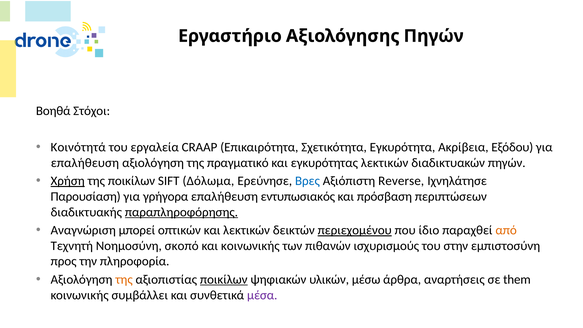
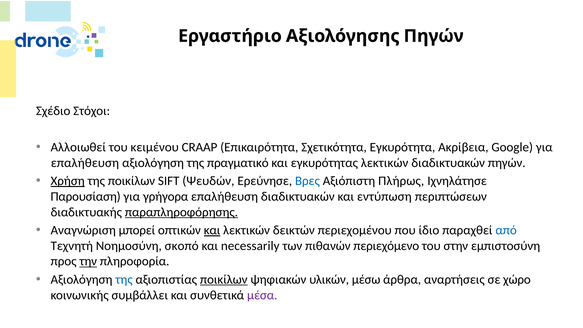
Βοηθά: Βοηθά -> Σχέδιο
Κοινότητά: Κοινότητά -> Αλλοιωθεί
εργαλεία: εργαλεία -> κειμένου
Εξόδου: Εξόδου -> Google
Δόλωμα: Δόλωμα -> Ψευδών
Reverse: Reverse -> Πλήρως
επαλήθευση εντυπωσιακός: εντυπωσιακός -> διαδικτυακών
πρόσβαση: πρόσβαση -> εντύπωση
και at (212, 230) underline: none -> present
περιεχομένου underline: present -> none
από colour: orange -> blue
και κοινωνικής: κοινωνικής -> necessarily
ισχυρισμούς: ισχυρισμούς -> περιεχόμενο
την underline: none -> present
της at (124, 279) colour: orange -> blue
them: them -> χώρο
